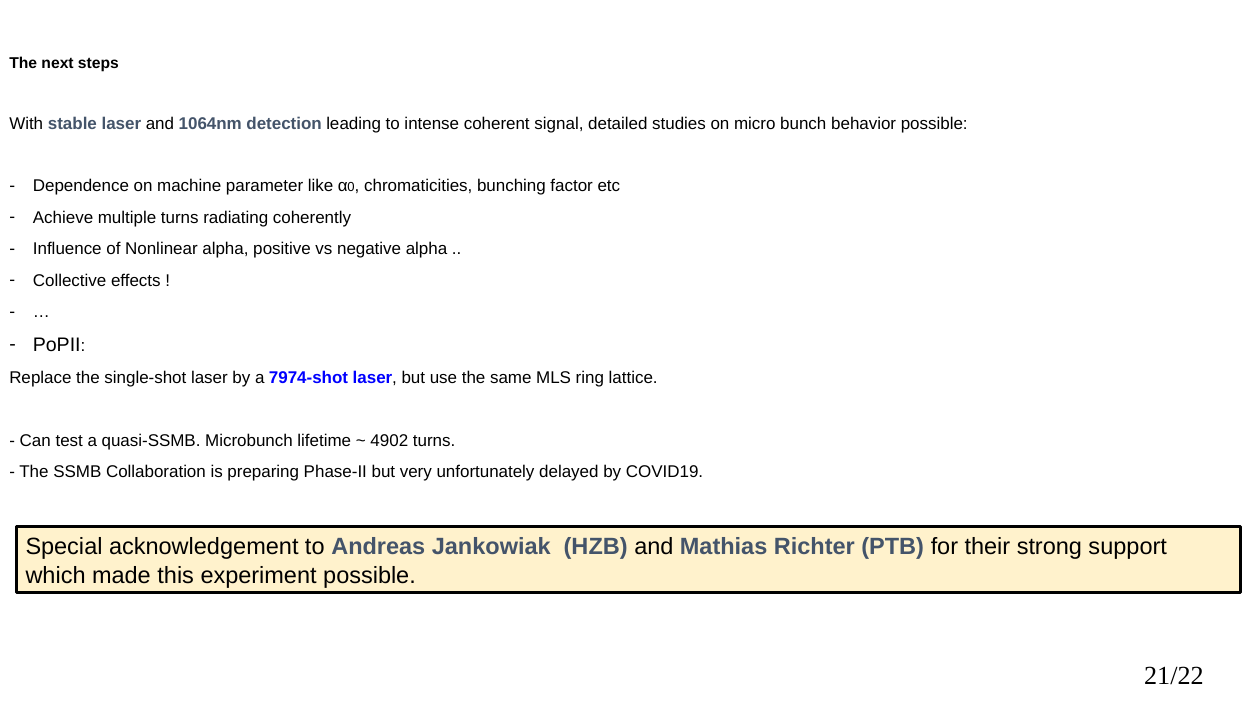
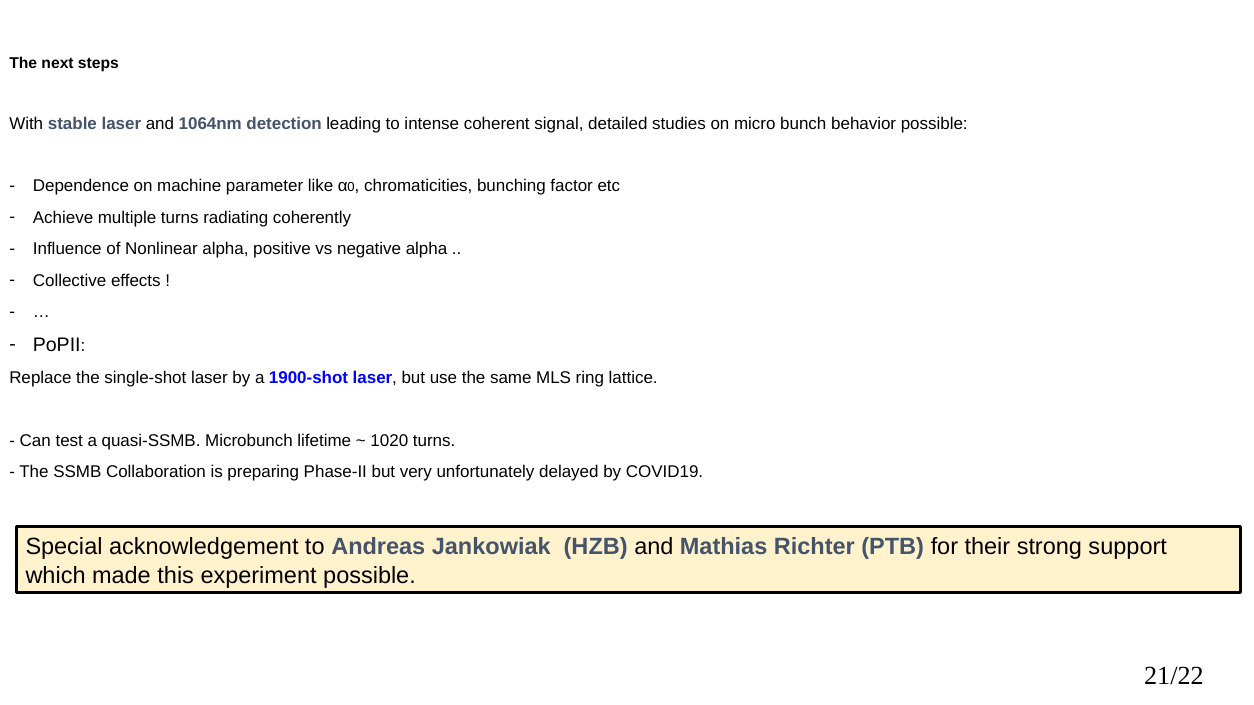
7974-shot: 7974-shot -> 1900-shot
4902: 4902 -> 1020
